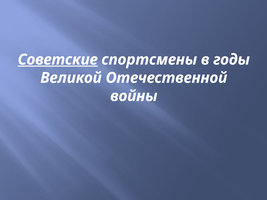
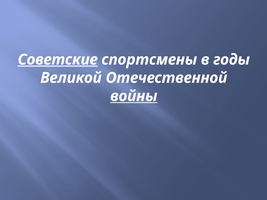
войны underline: none -> present
